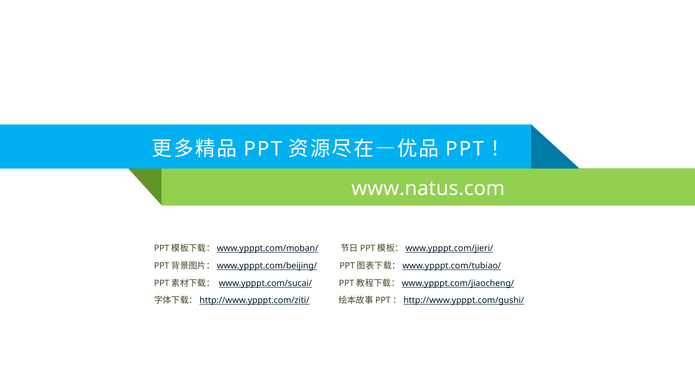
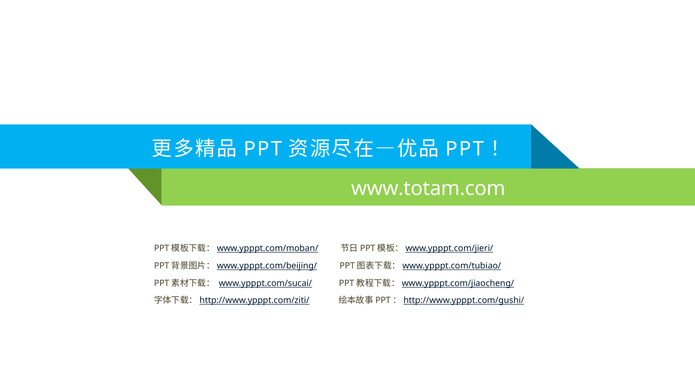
www.natus.com: www.natus.com -> www.totam.com
